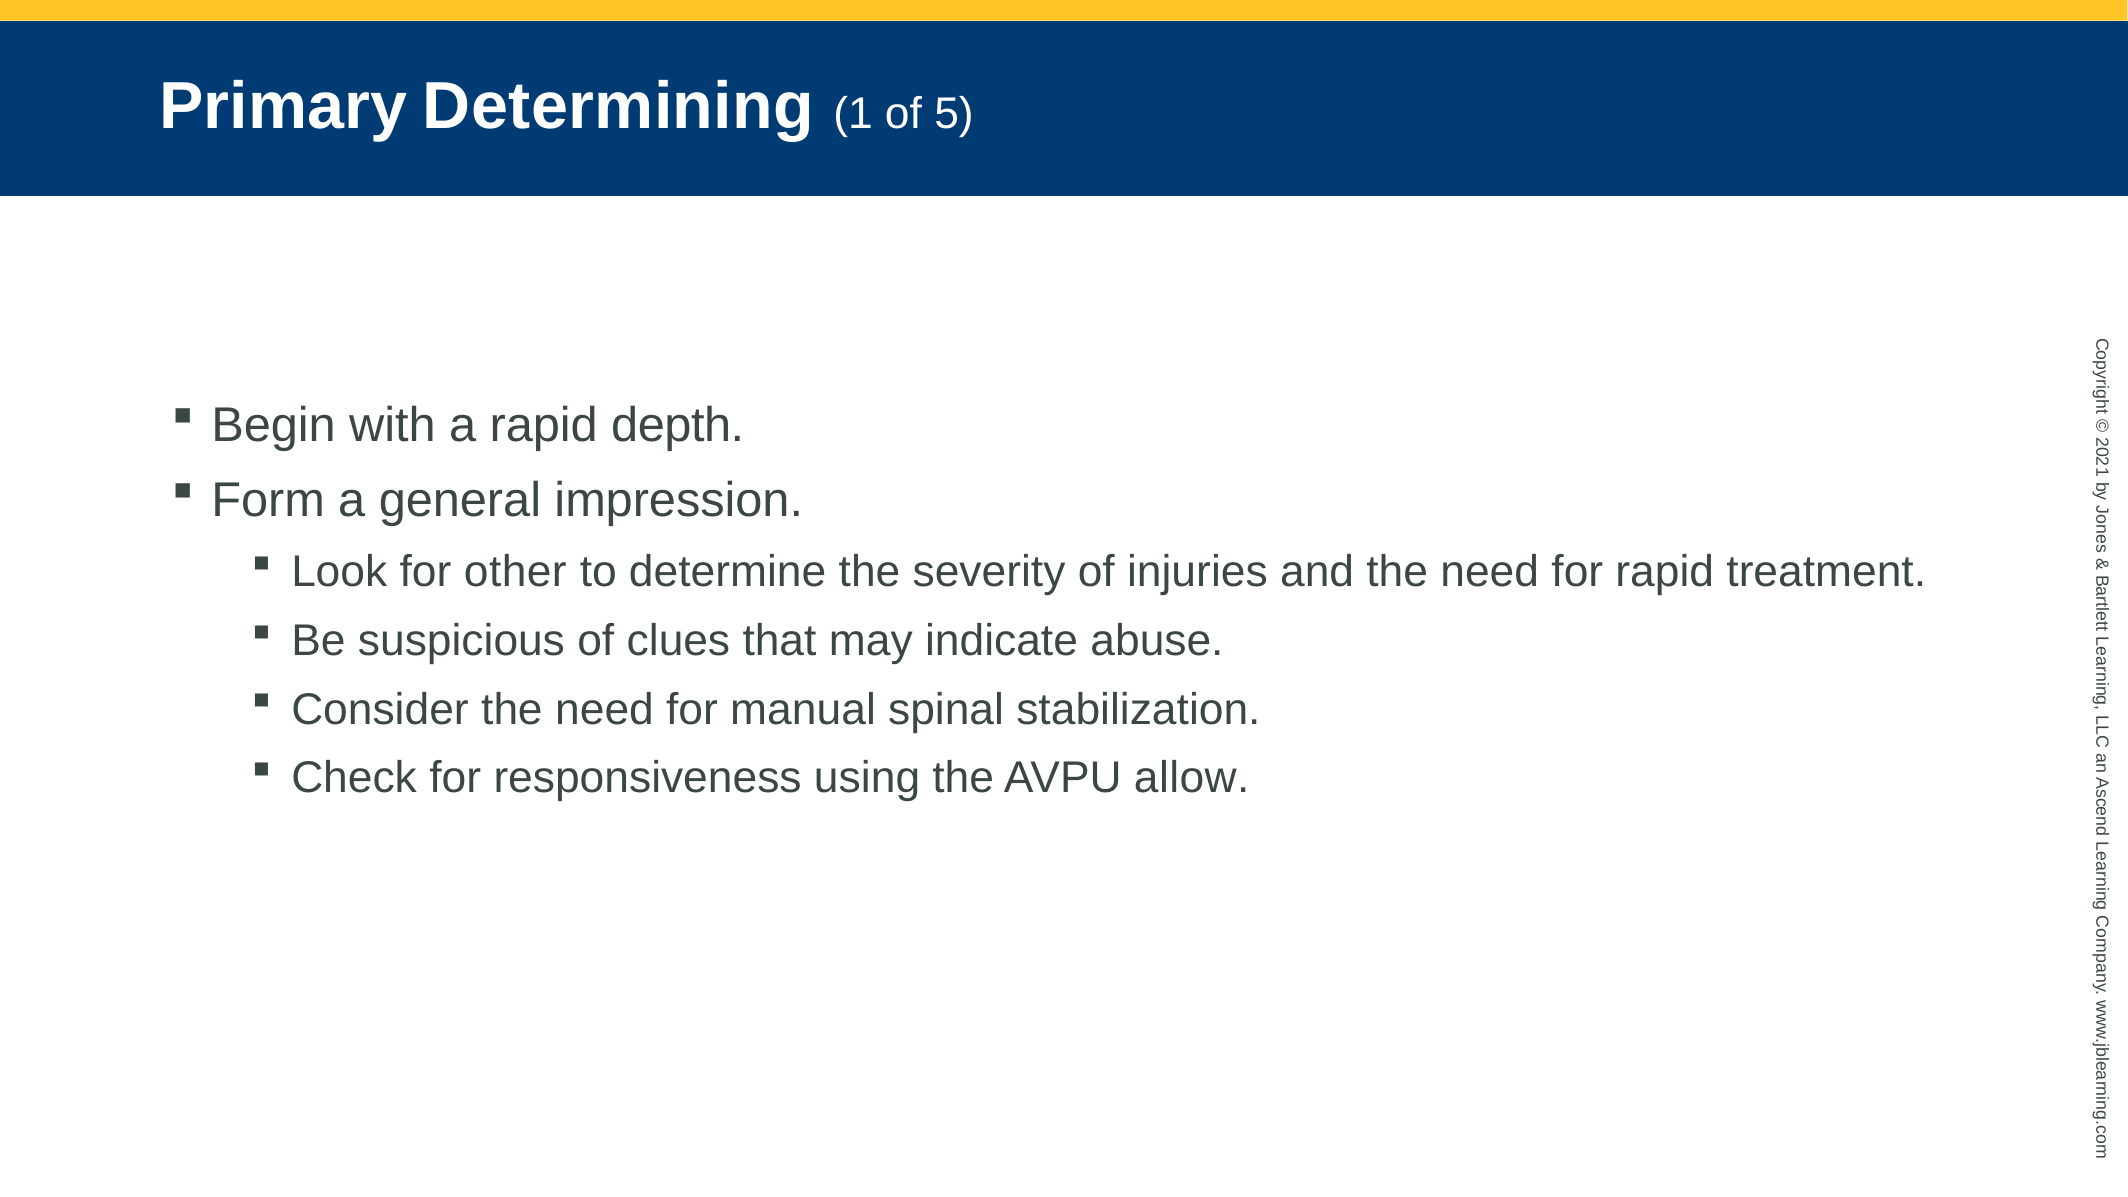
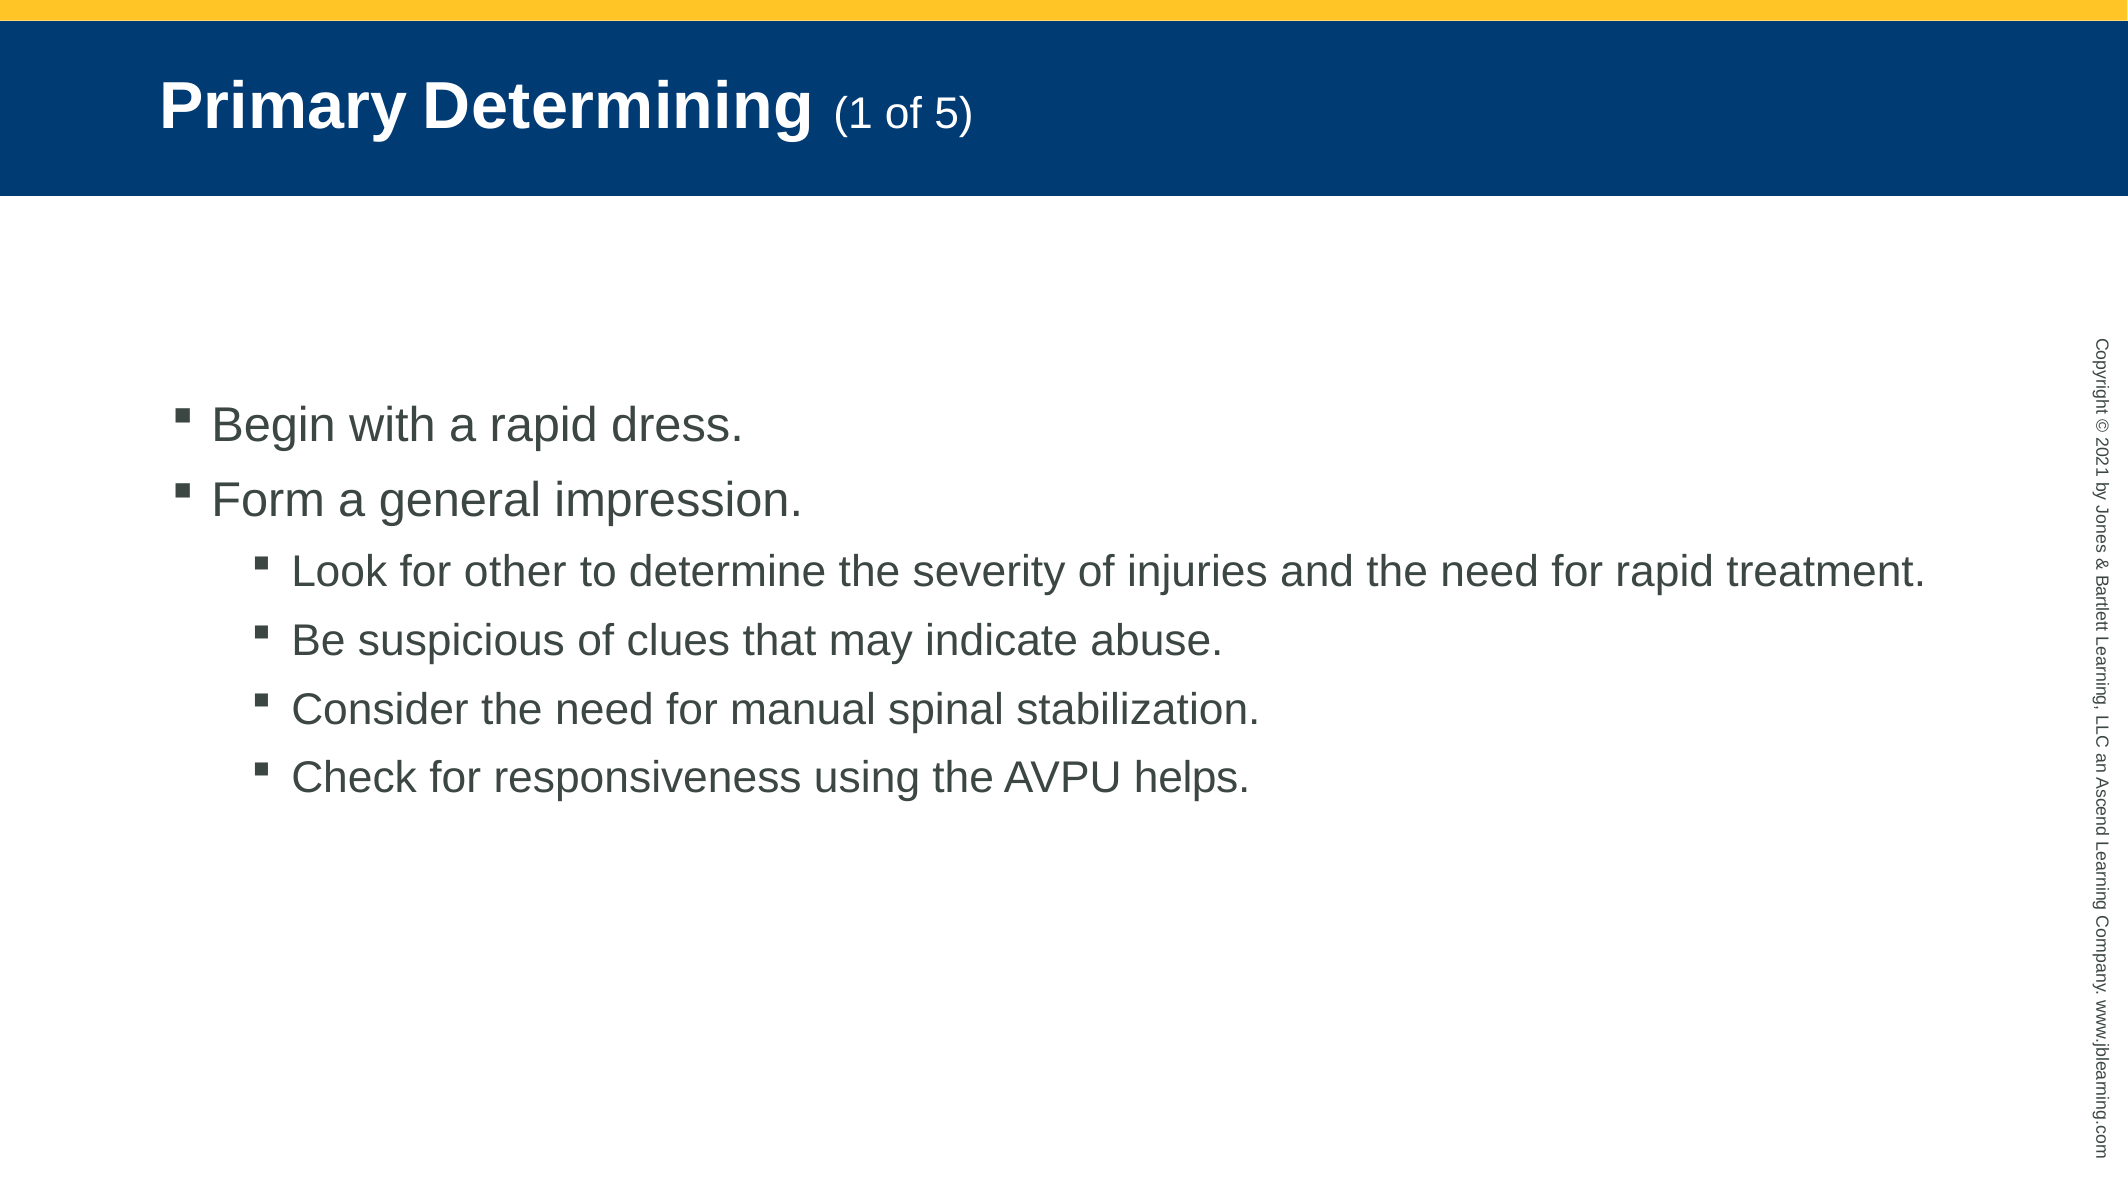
depth: depth -> dress
allow: allow -> helps
